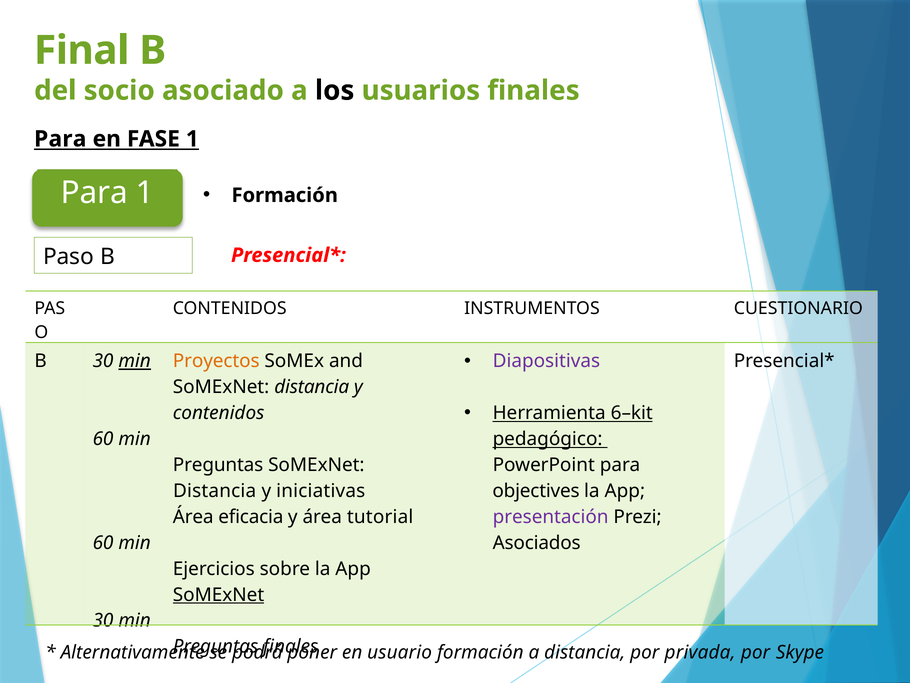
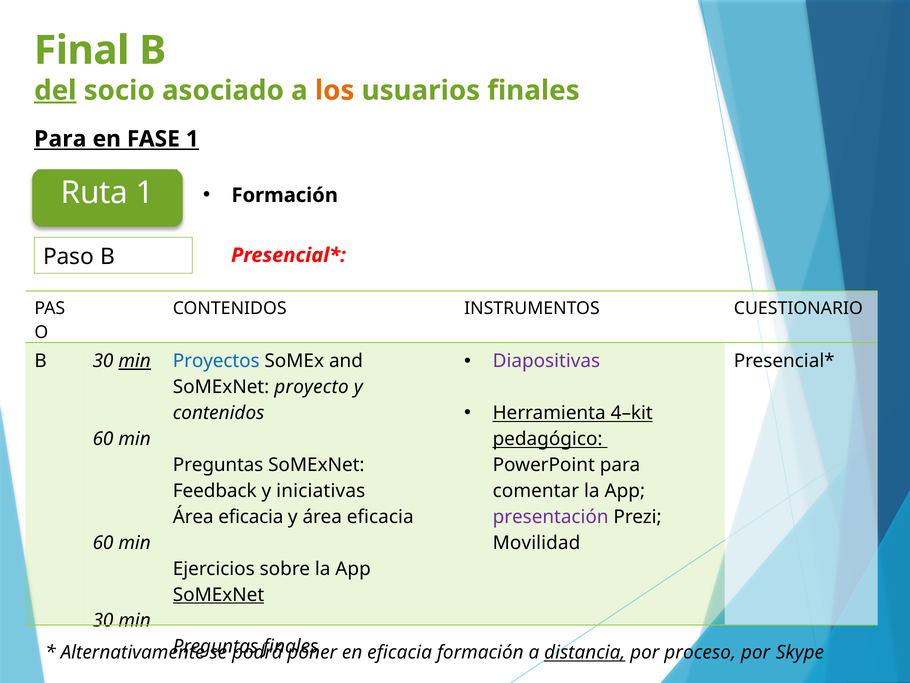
del underline: none -> present
los colour: black -> orange
Para at (94, 193): Para -> Ruta
Proyectos colour: orange -> blue
distancia at (312, 387): distancia -> proyecto
6–kit: 6–kit -> 4–kit
Distancia at (215, 491): Distancia -> Feedback
objectives: objectives -> comentar
y área tutorial: tutorial -> eficacia
Asociados: Asociados -> Movilidad
en usuario: usuario -> eficacia
distancia at (585, 652) underline: none -> present
privada: privada -> proceso
